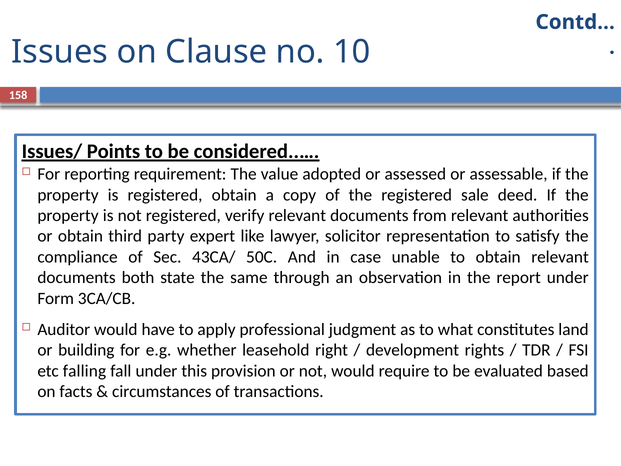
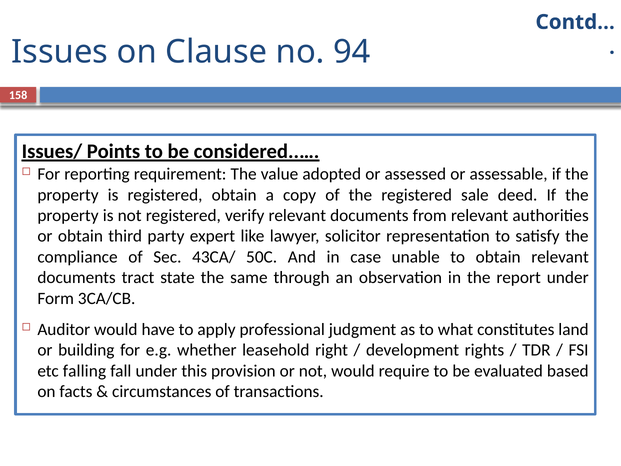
10: 10 -> 94
both: both -> tract
